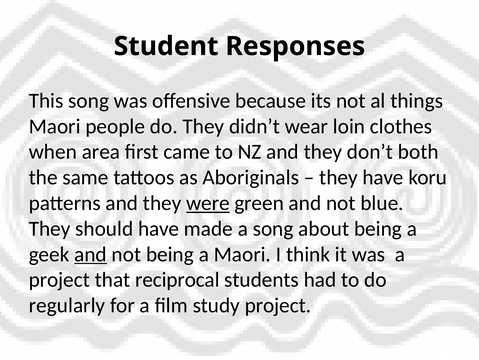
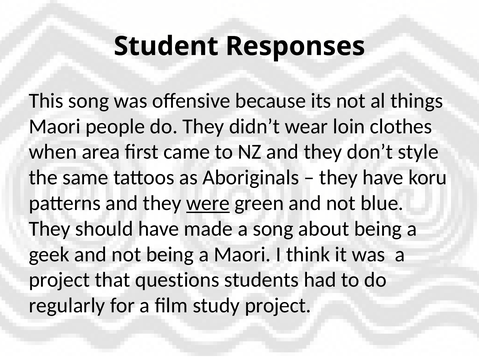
both: both -> style
and at (91, 254) underline: present -> none
reciprocal: reciprocal -> questions
